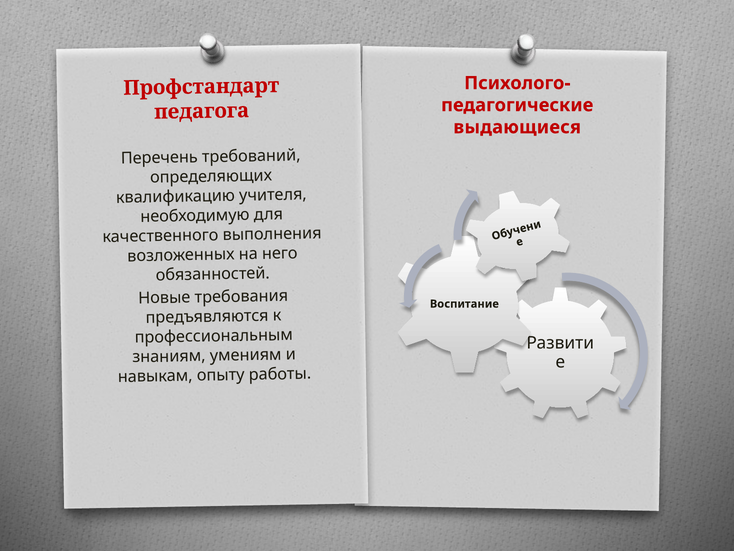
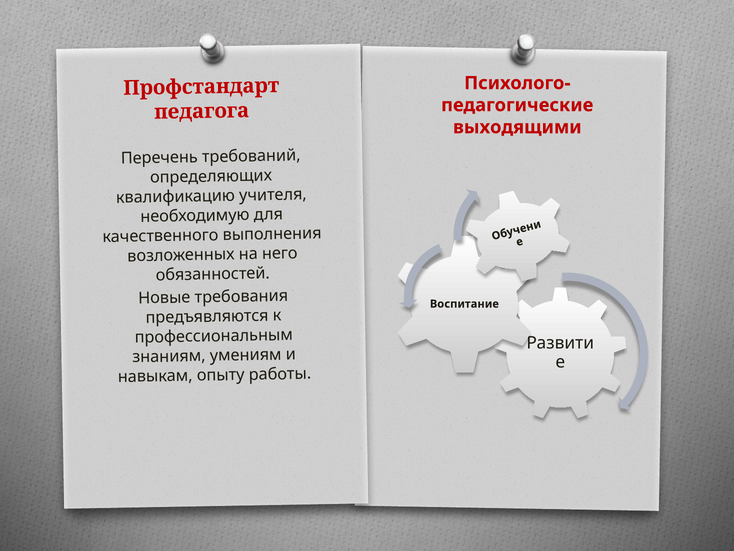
выдающиеся: выдающиеся -> выходящими
